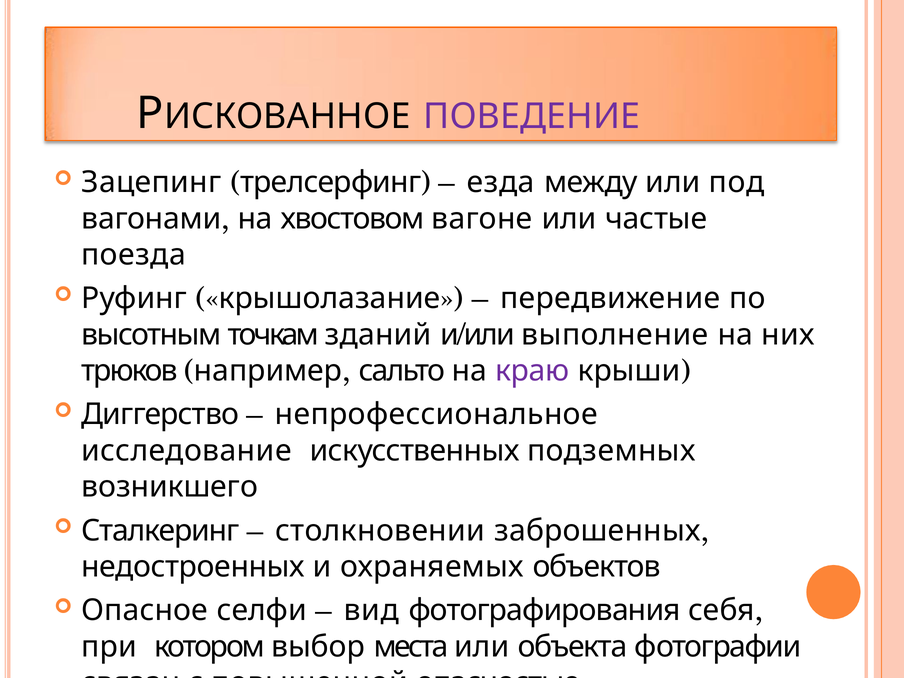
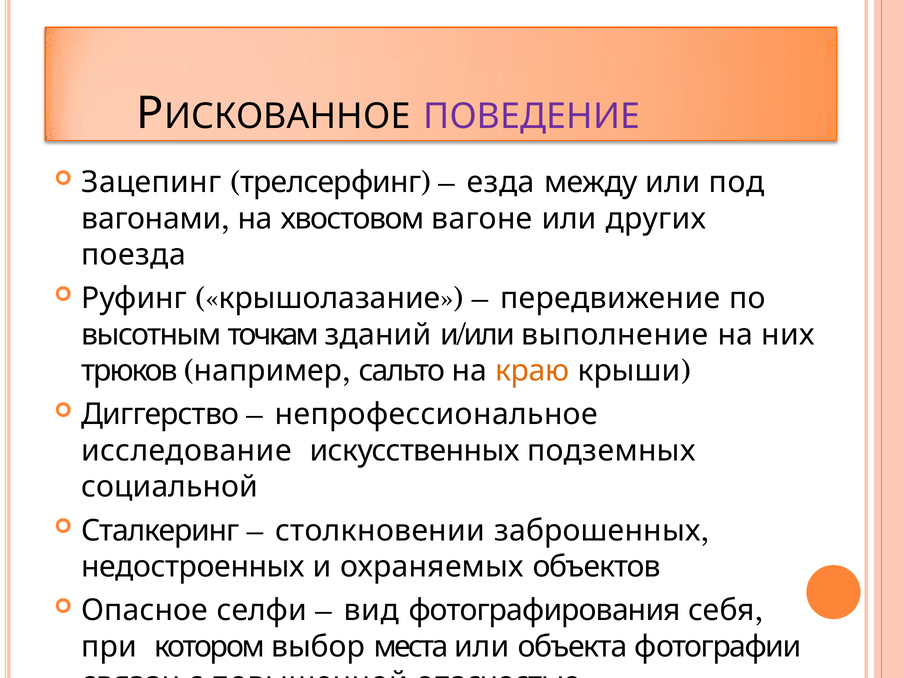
частые: частые -> других
краю colour: purple -> orange
возникшего: возникшего -> социальной
